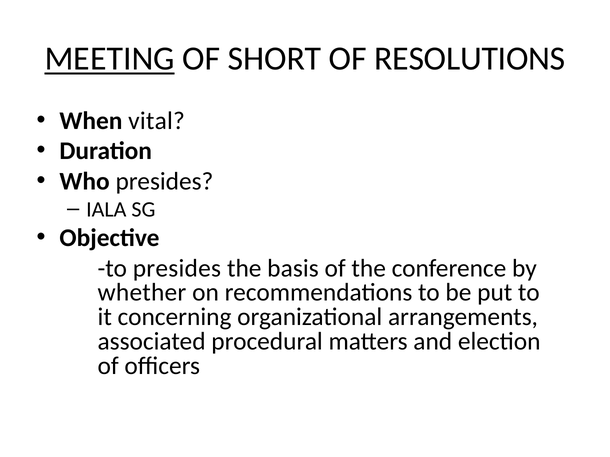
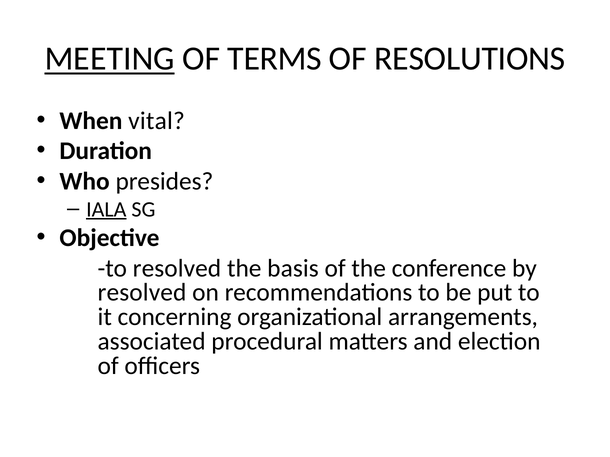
SHORT: SHORT -> TERMS
IALA underline: none -> present
to presides: presides -> resolved
whether at (142, 293): whether -> resolved
